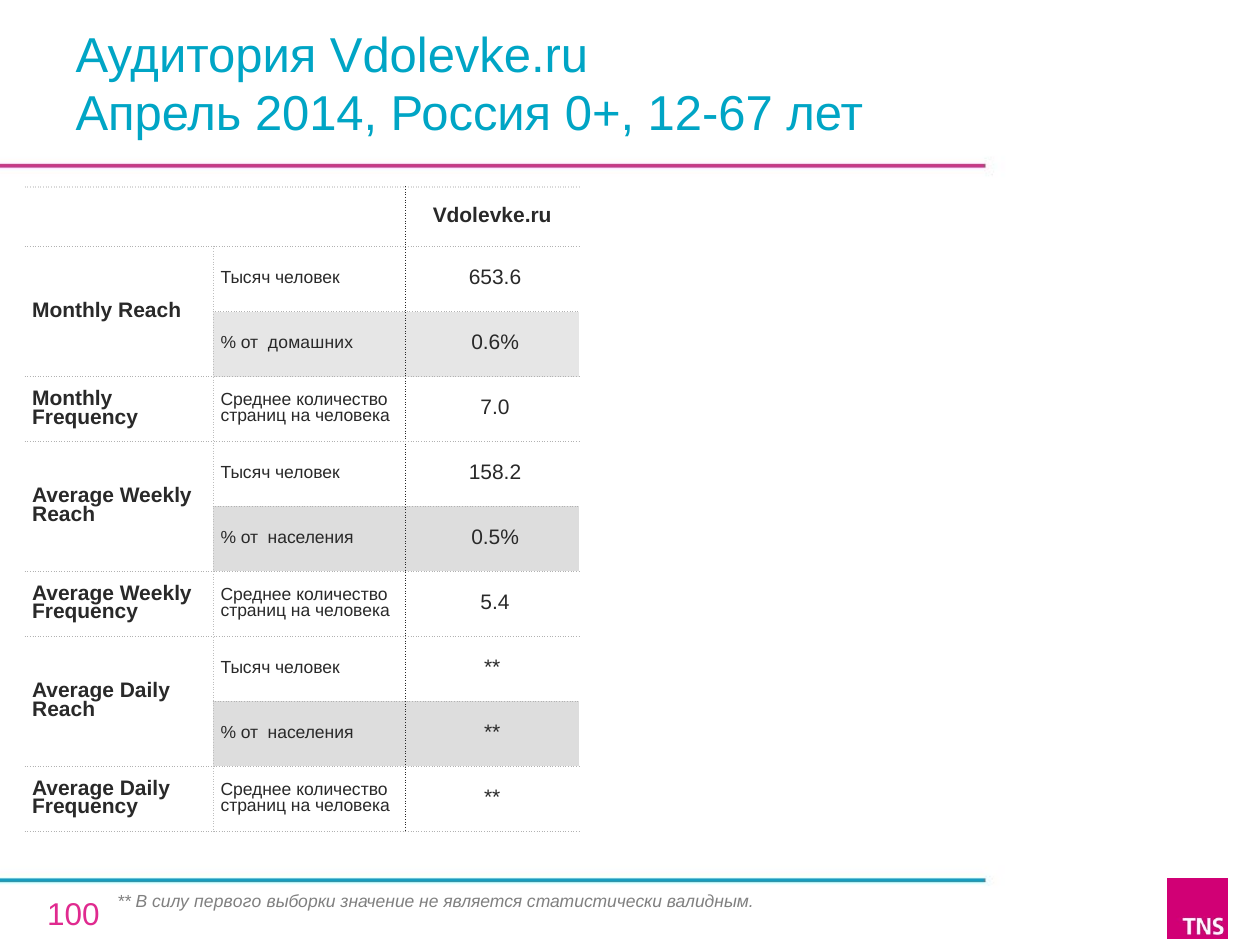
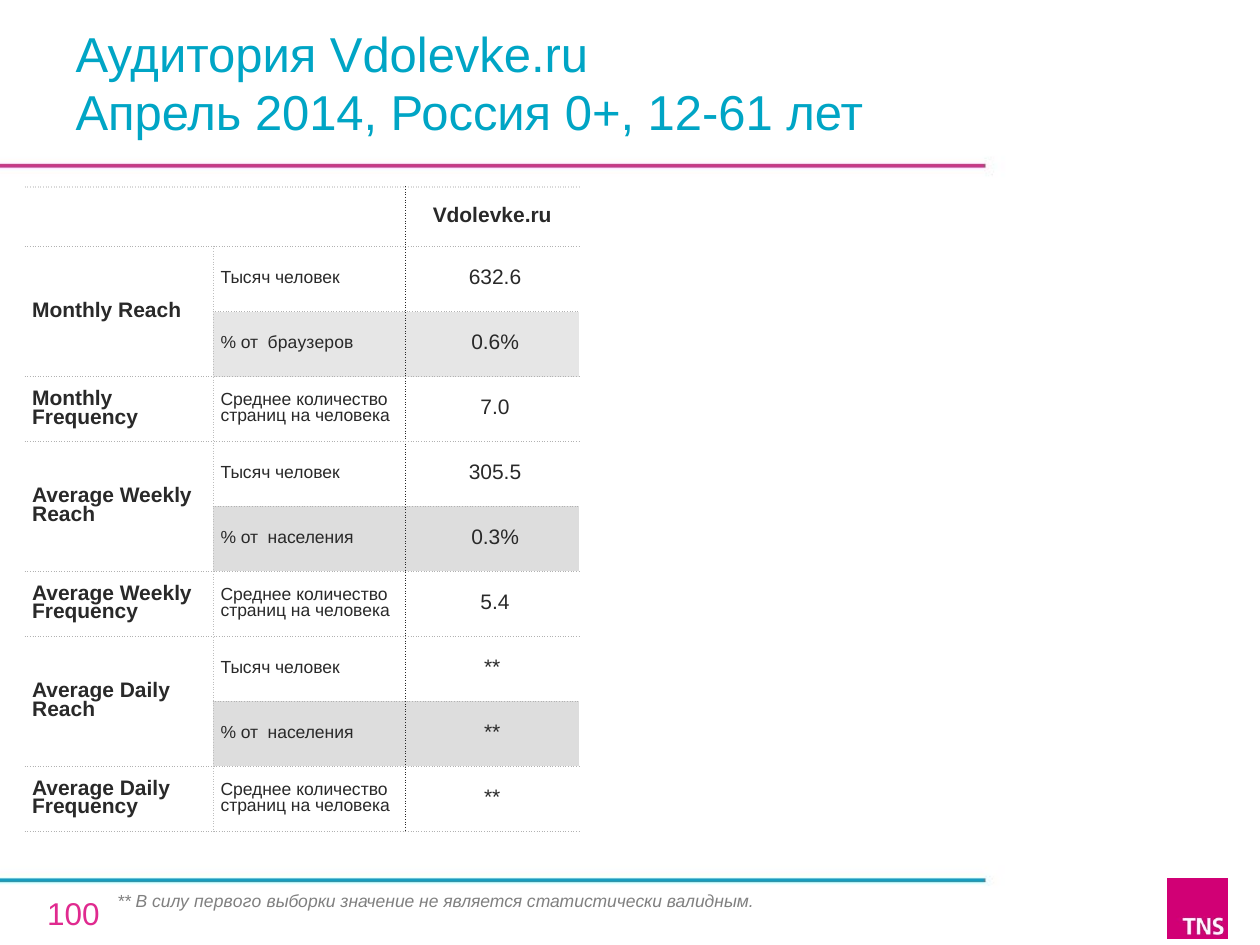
12-67: 12-67 -> 12-61
653.6: 653.6 -> 632.6
домашних: домашних -> браузеров
158.2: 158.2 -> 305.5
0.5%: 0.5% -> 0.3%
